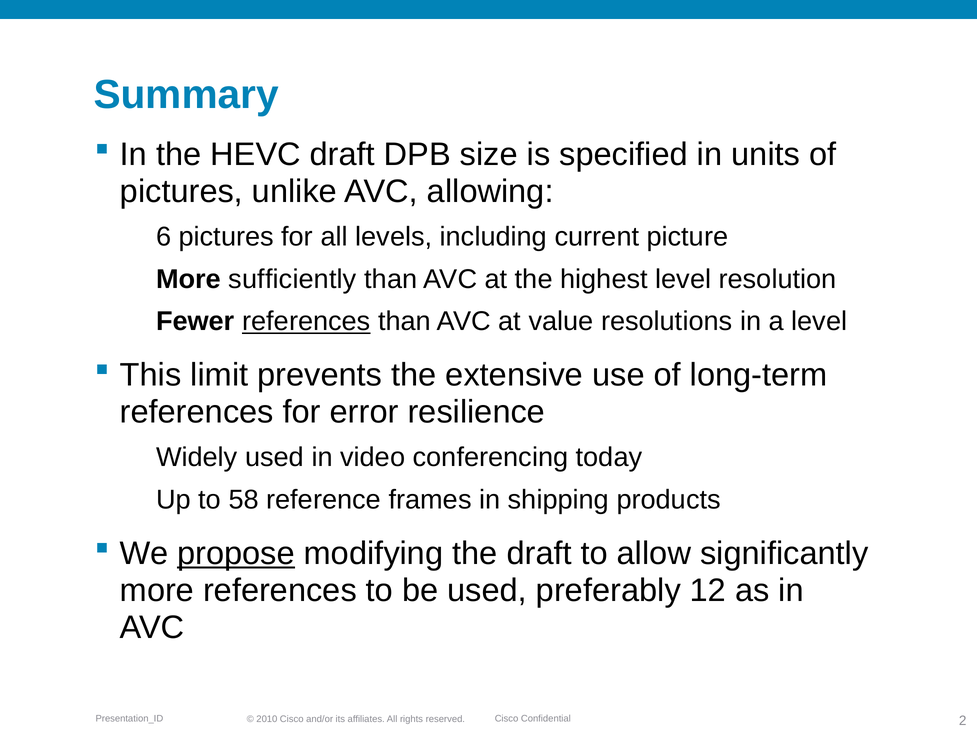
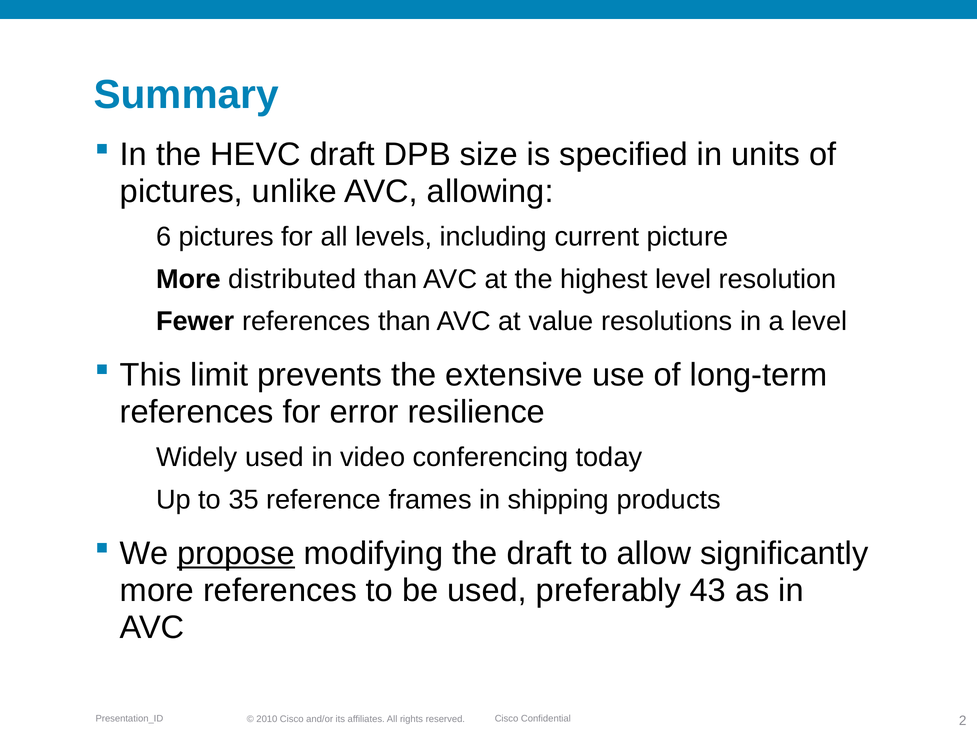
sufficiently: sufficiently -> distributed
references at (306, 322) underline: present -> none
58: 58 -> 35
12: 12 -> 43
